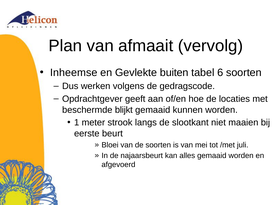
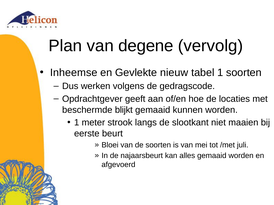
afmaait: afmaait -> degene
buiten: buiten -> nieuw
tabel 6: 6 -> 1
